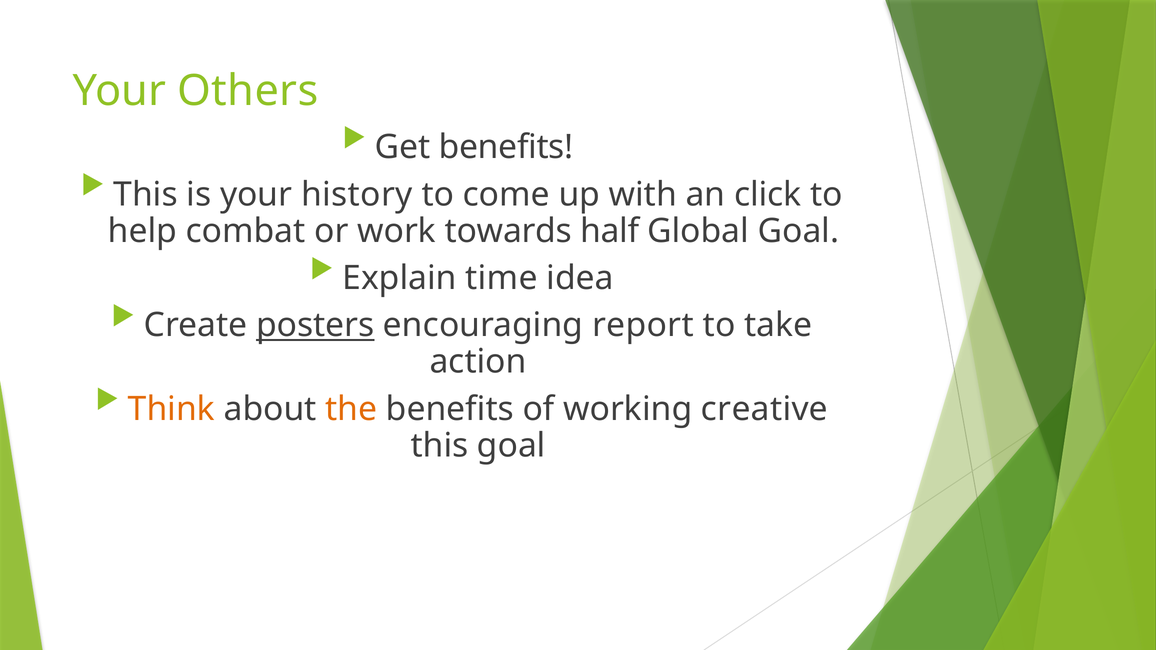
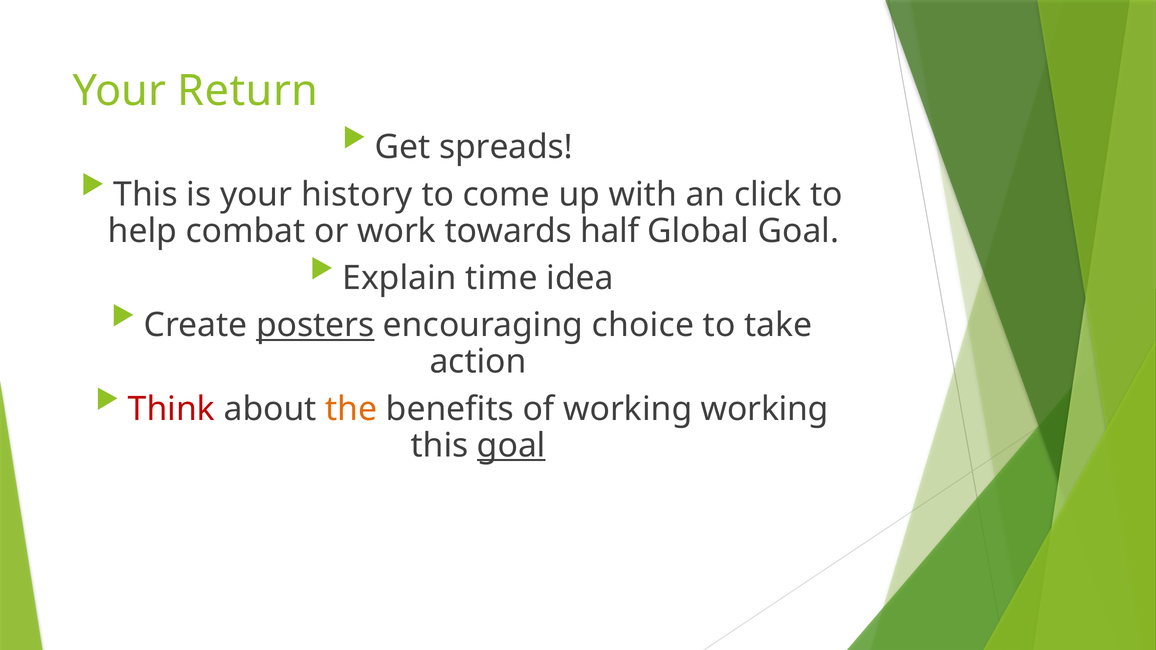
Others: Others -> Return
Get benefits: benefits -> spreads
report: report -> choice
Think colour: orange -> red
working creative: creative -> working
goal at (511, 446) underline: none -> present
